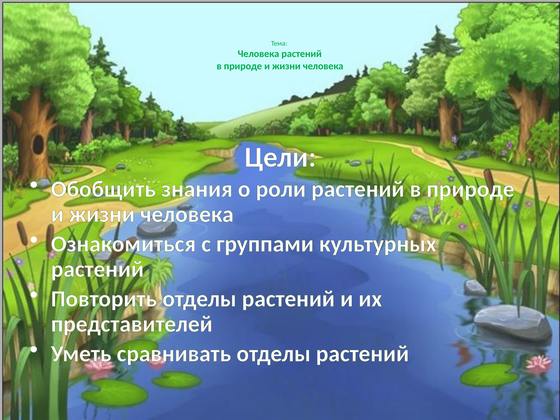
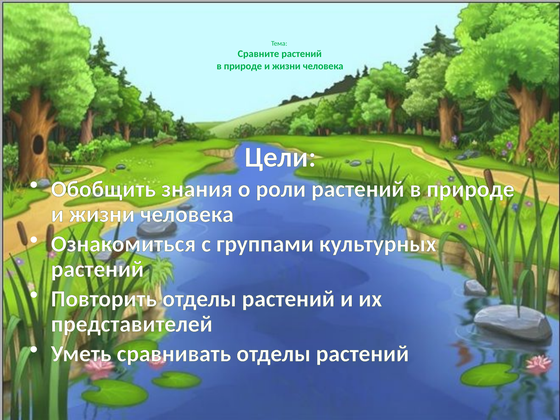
Человека at (258, 54): Человека -> Сравните
